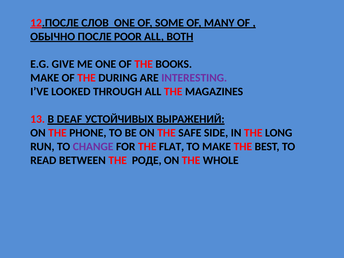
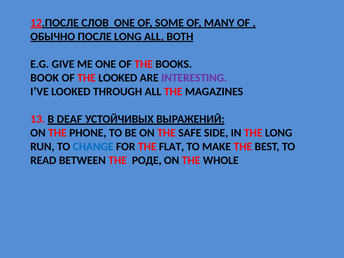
ПОСЛЕ POOR: POOR -> LONG
MAKE at (45, 78): MAKE -> BOOK
THE DURING: DURING -> LOOKED
CHANGE colour: purple -> blue
